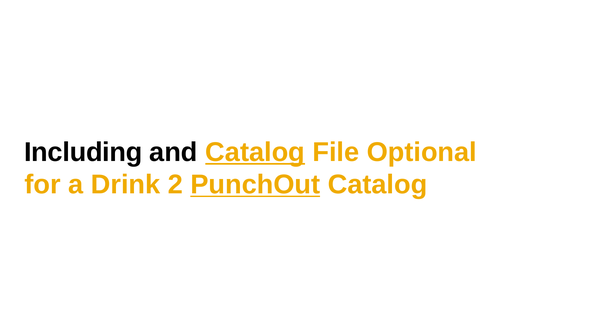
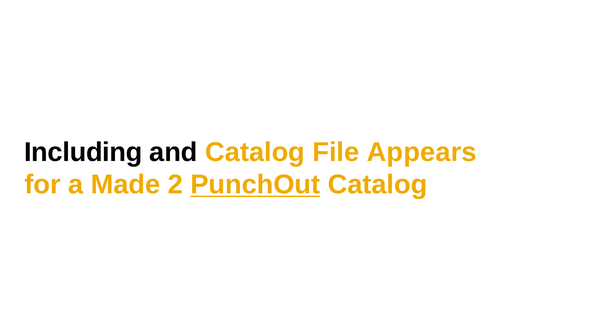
Catalog at (255, 152) underline: present -> none
Optional: Optional -> Appears
Drink: Drink -> Made
